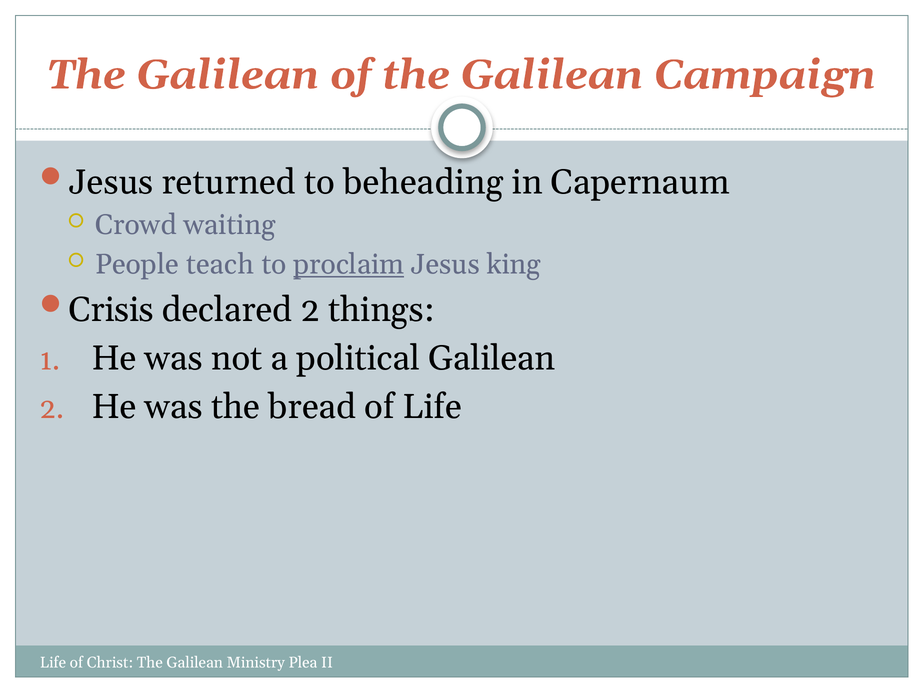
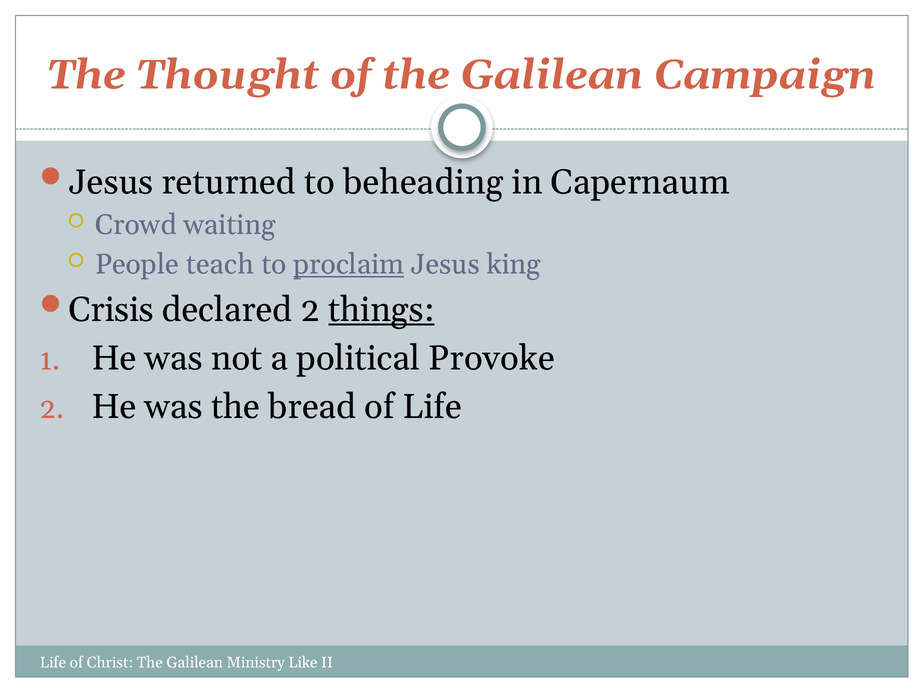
Galilean at (228, 75): Galilean -> Thought
things underline: none -> present
political Galilean: Galilean -> Provoke
Plea: Plea -> Like
